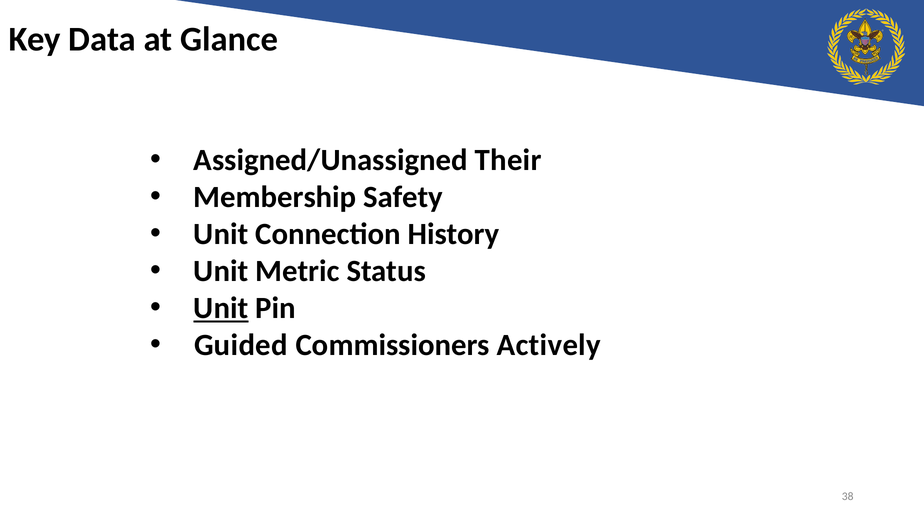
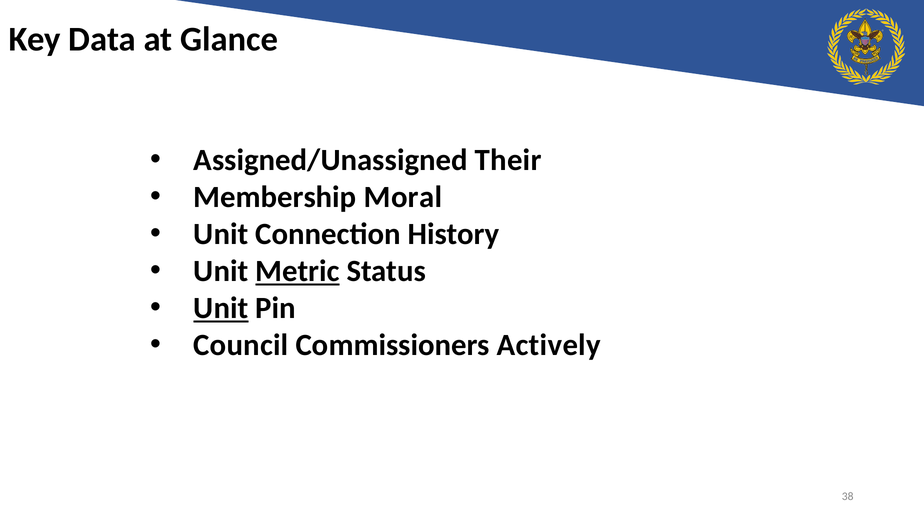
Safety: Safety -> Moral
Metric underline: none -> present
Guided: Guided -> Council
